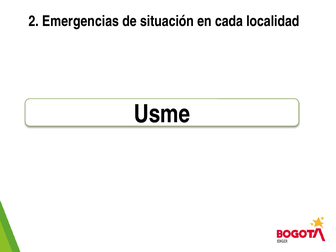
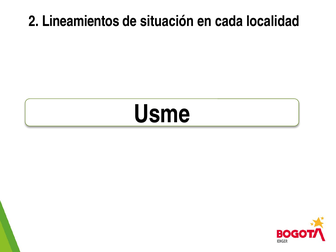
Emergencias: Emergencias -> Lineamientos
